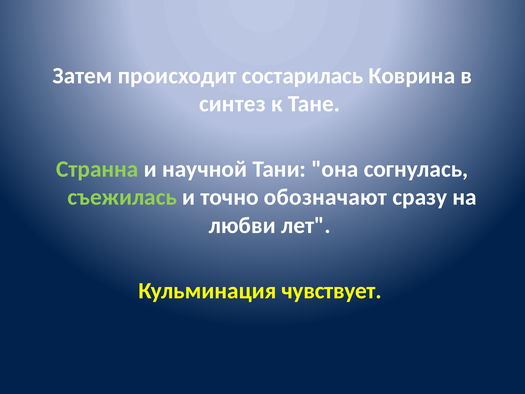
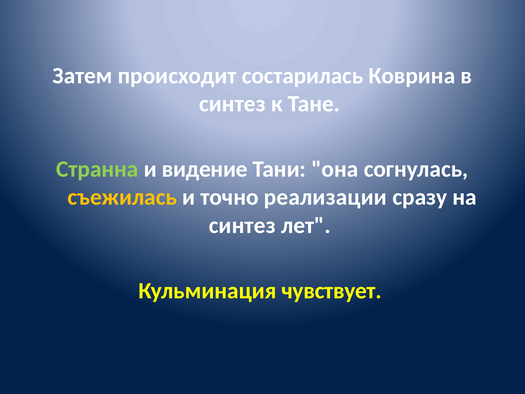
научной: научной -> видение
съежилась colour: light green -> yellow
обозначают: обозначают -> реализации
любви at (242, 225): любви -> синтез
